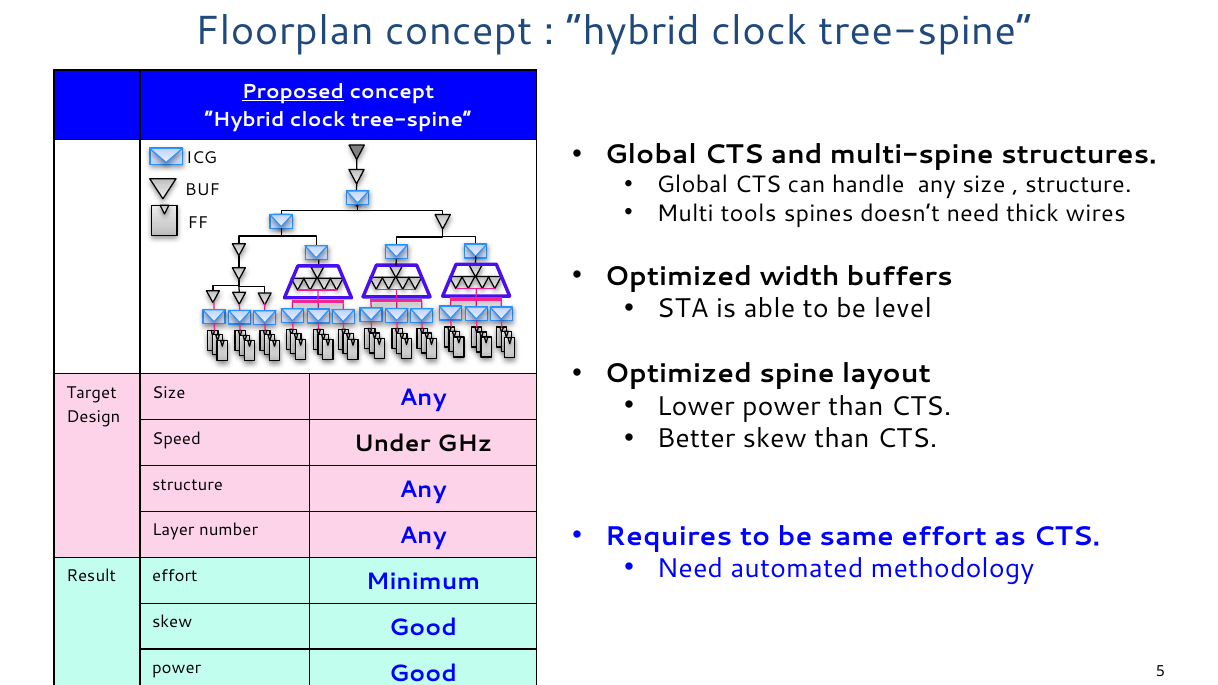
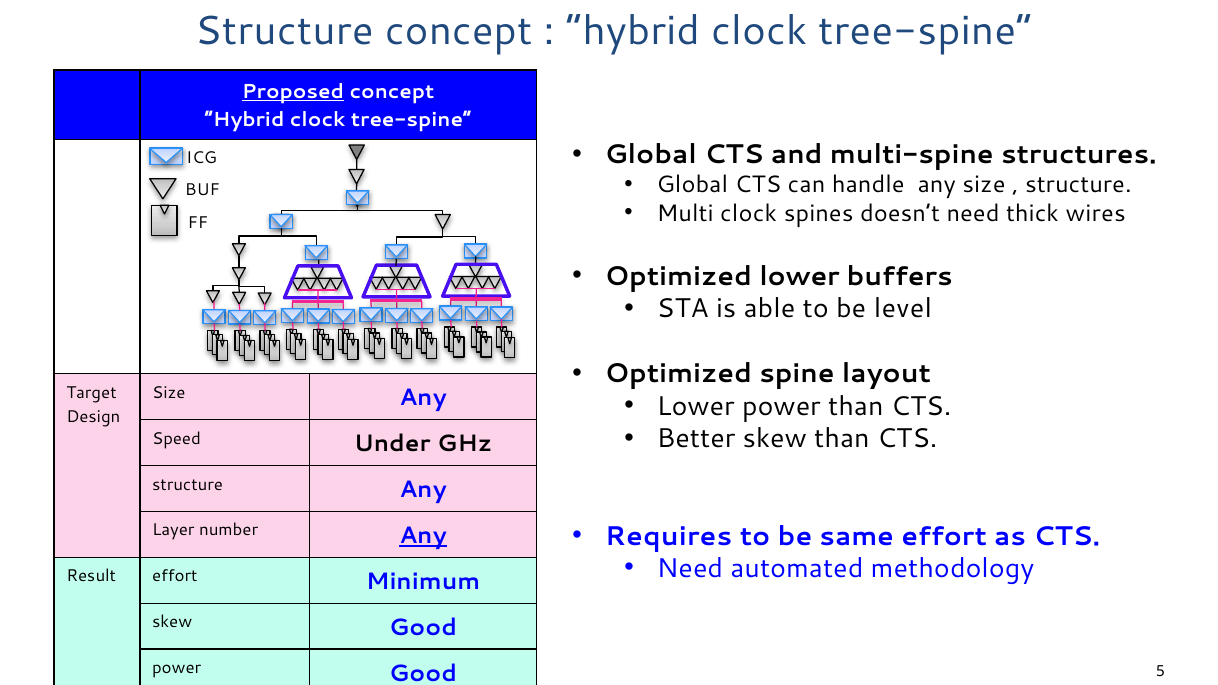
Floorplan at (284, 31): Floorplan -> Structure
Multi tools: tools -> clock
Optimized width: width -> lower
Any at (423, 536) underline: none -> present
